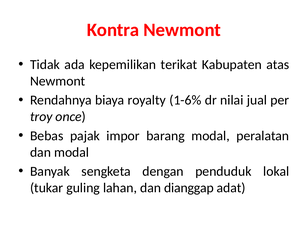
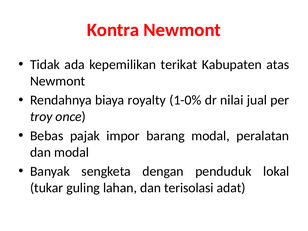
1-6%: 1-6% -> 1-0%
dianggap: dianggap -> terisolasi
